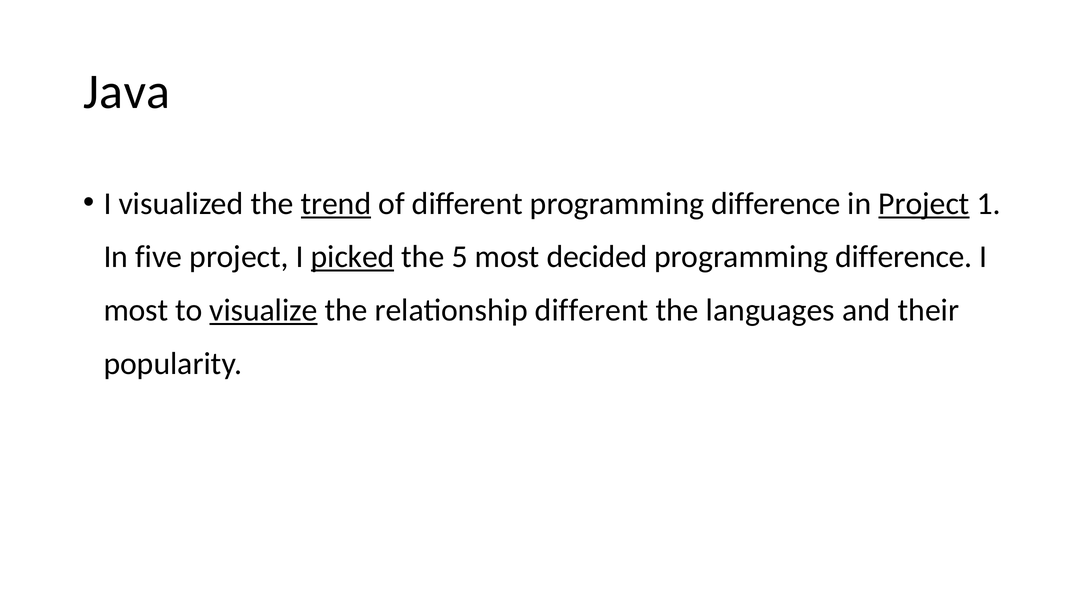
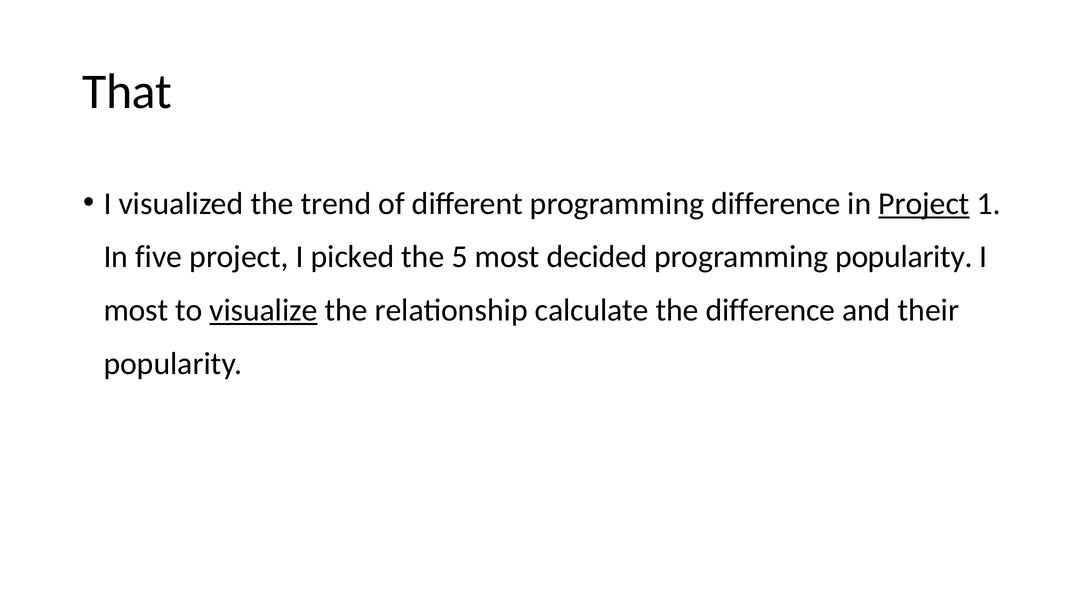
Java: Java -> That
trend underline: present -> none
picked underline: present -> none
difference at (904, 257): difference -> popularity
relationship different: different -> calculate
the languages: languages -> difference
